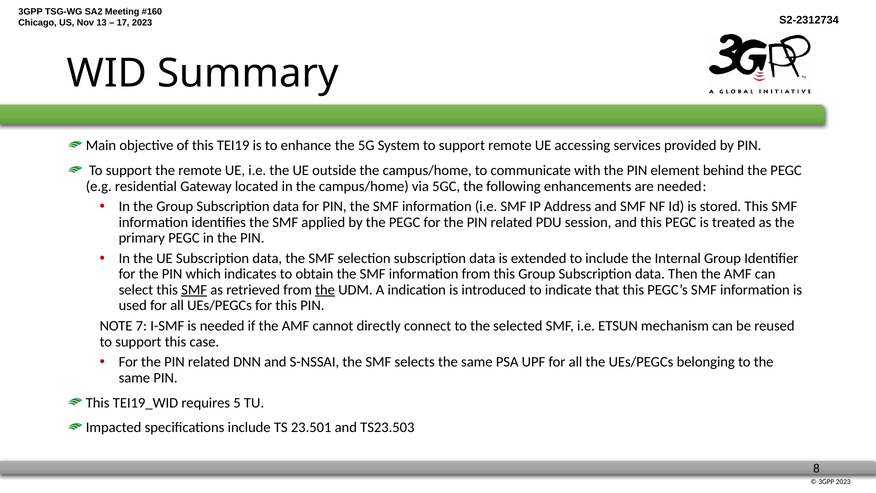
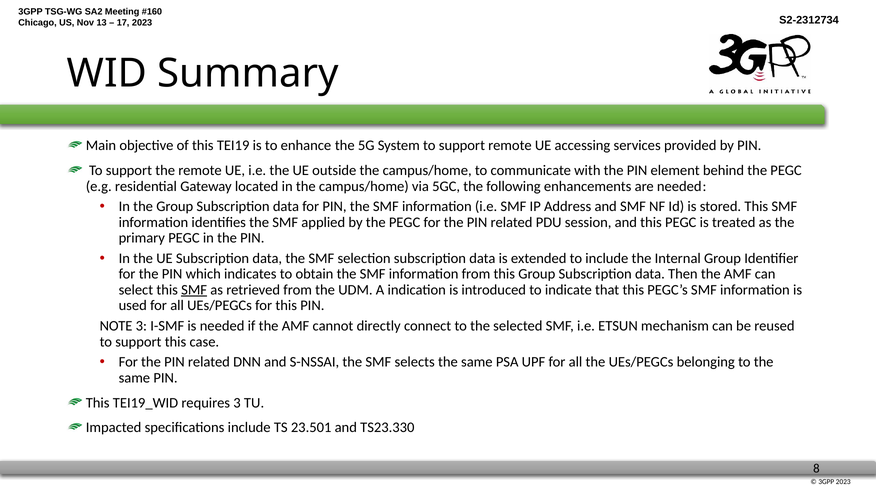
the at (325, 290) underline: present -> none
NOTE 7: 7 -> 3
requires 5: 5 -> 3
TS23.503: TS23.503 -> TS23.330
